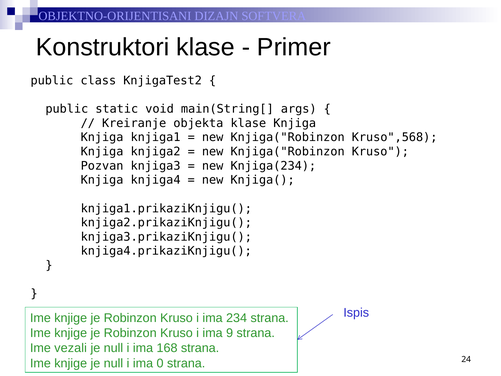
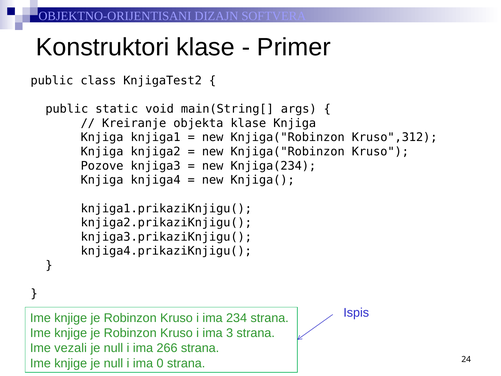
Kruso",568: Kruso",568 -> Kruso",312
Pozvan: Pozvan -> Pozove
9: 9 -> 3
168: 168 -> 266
